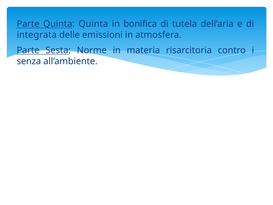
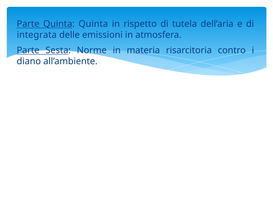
bonifica: bonifica -> rispetto
senza: senza -> diano
